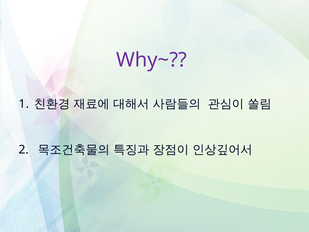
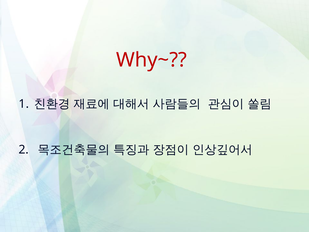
Why~ colour: purple -> red
